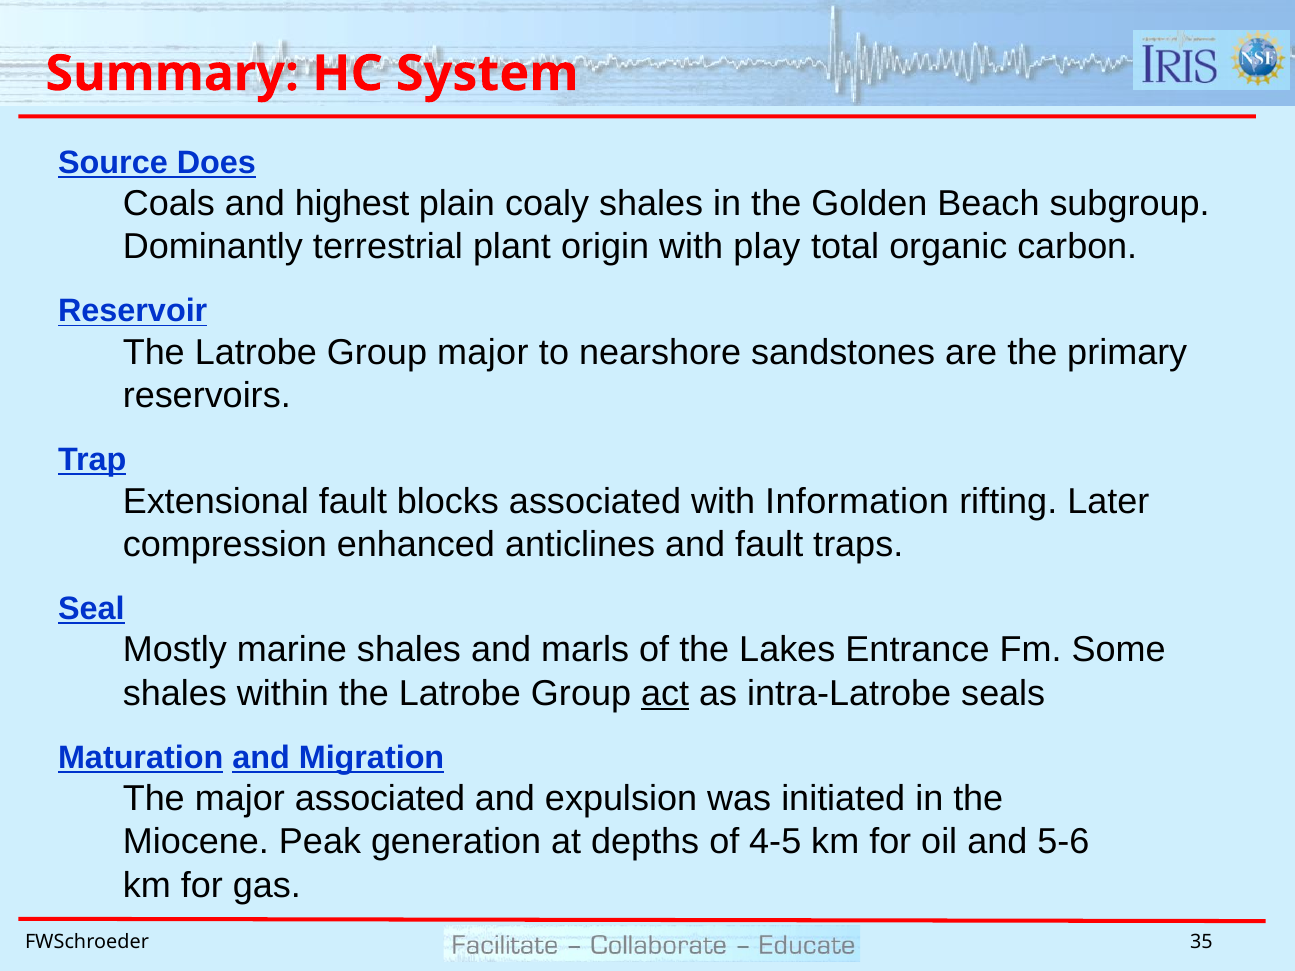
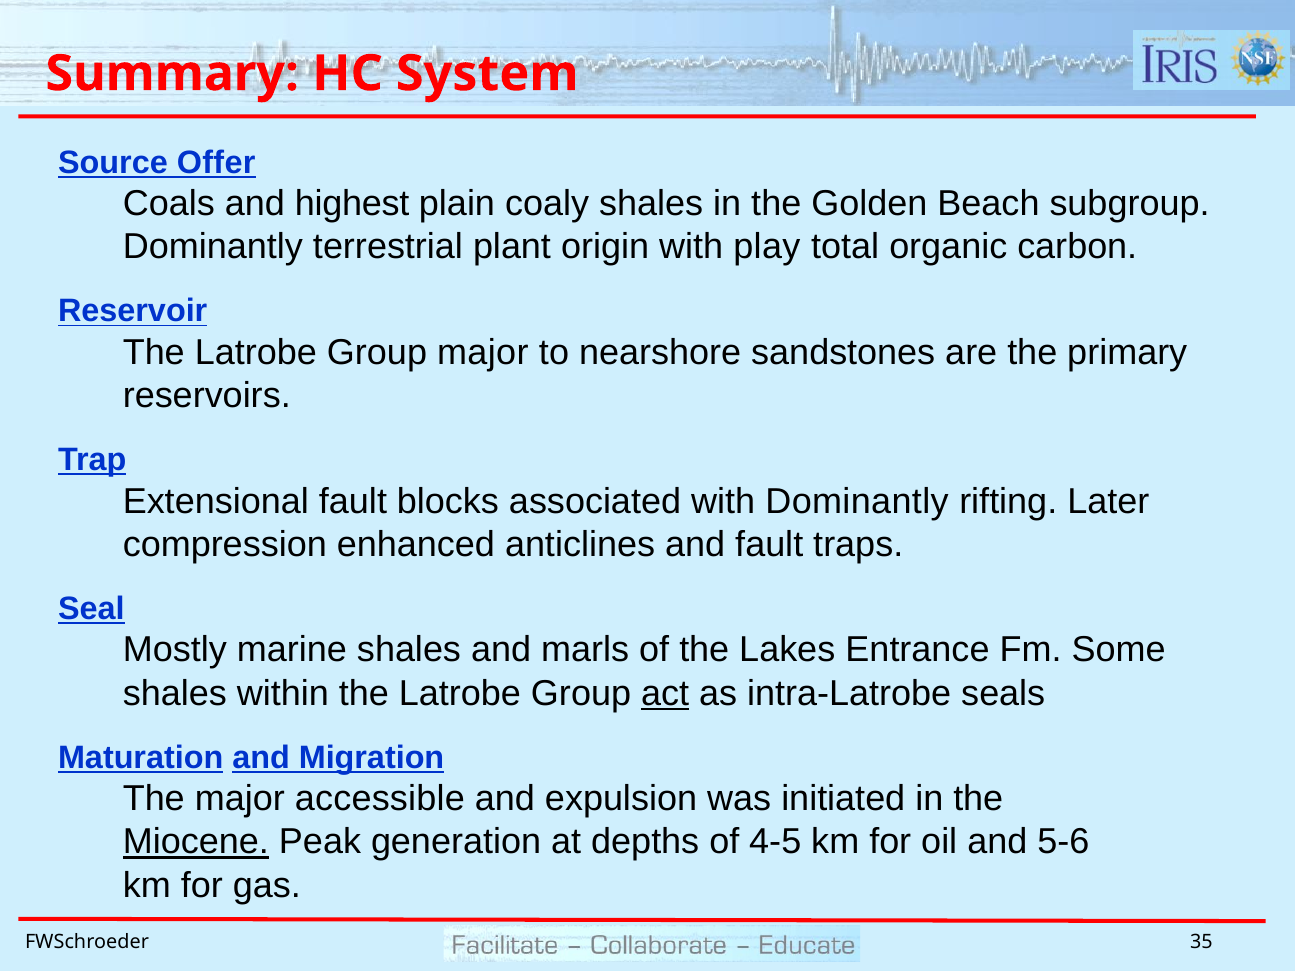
Does: Does -> Offer
with Information: Information -> Dominantly
major associated: associated -> accessible
Miocene underline: none -> present
